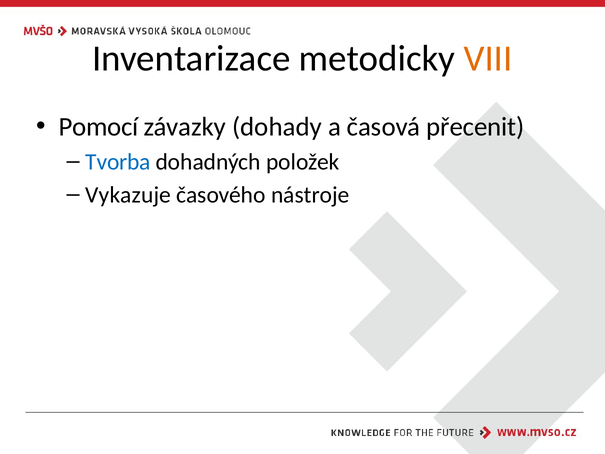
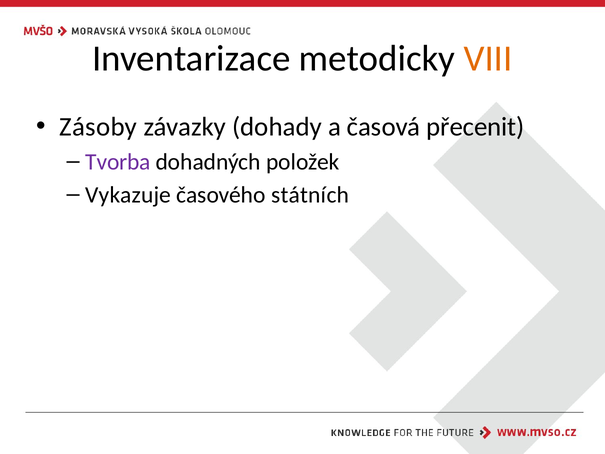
Pomocí: Pomocí -> Zásoby
Tvorba colour: blue -> purple
nástroje: nástroje -> státních
